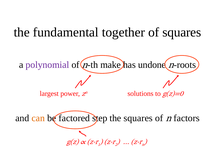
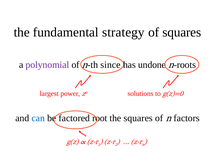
together: together -> strategy
make: make -> since
can colour: orange -> blue
step: step -> root
